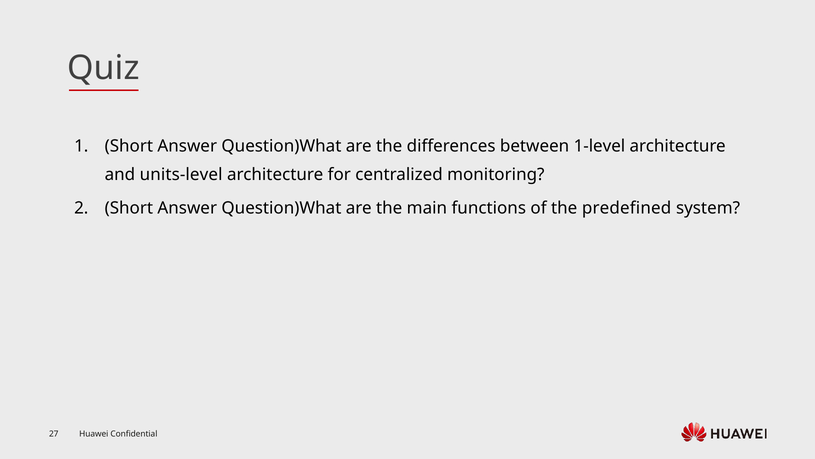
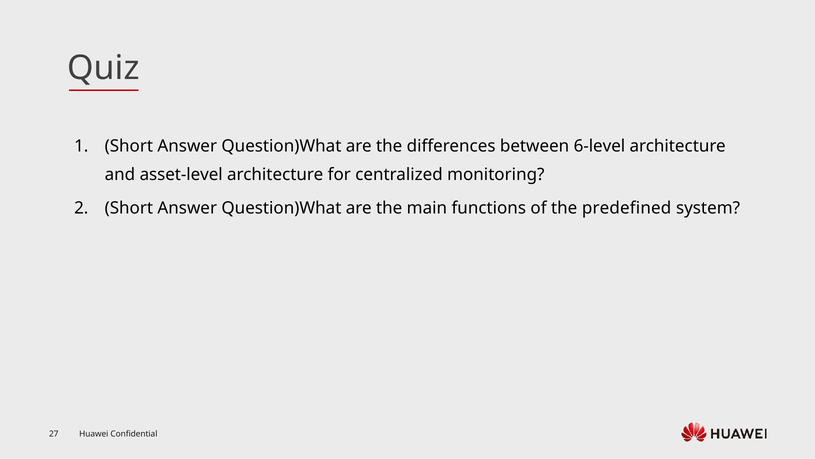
1-level: 1-level -> 6-level
units-level: units-level -> asset-level
